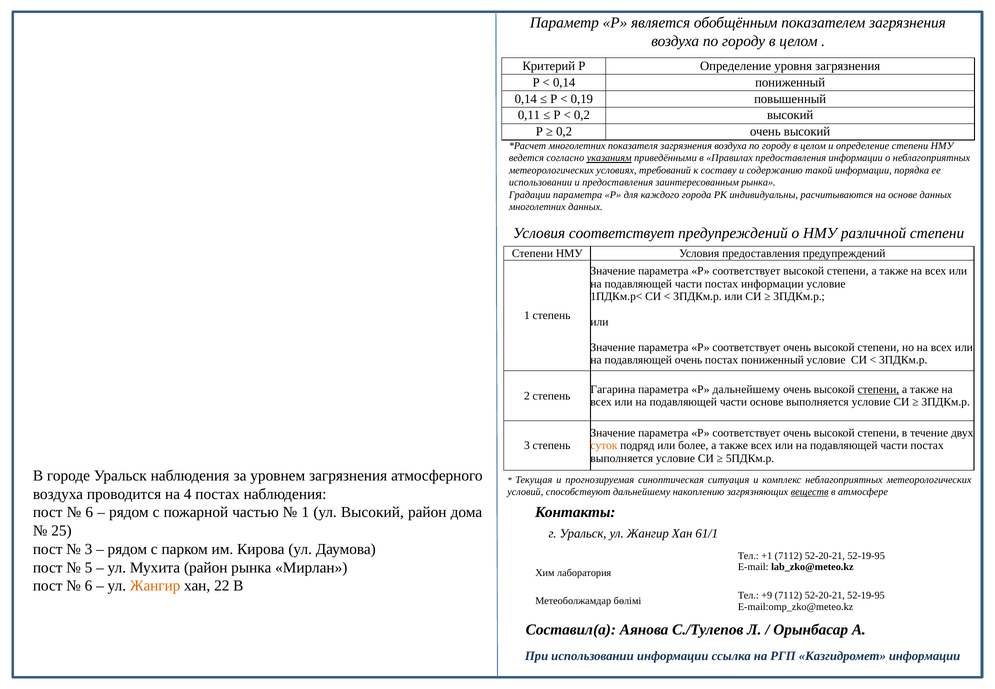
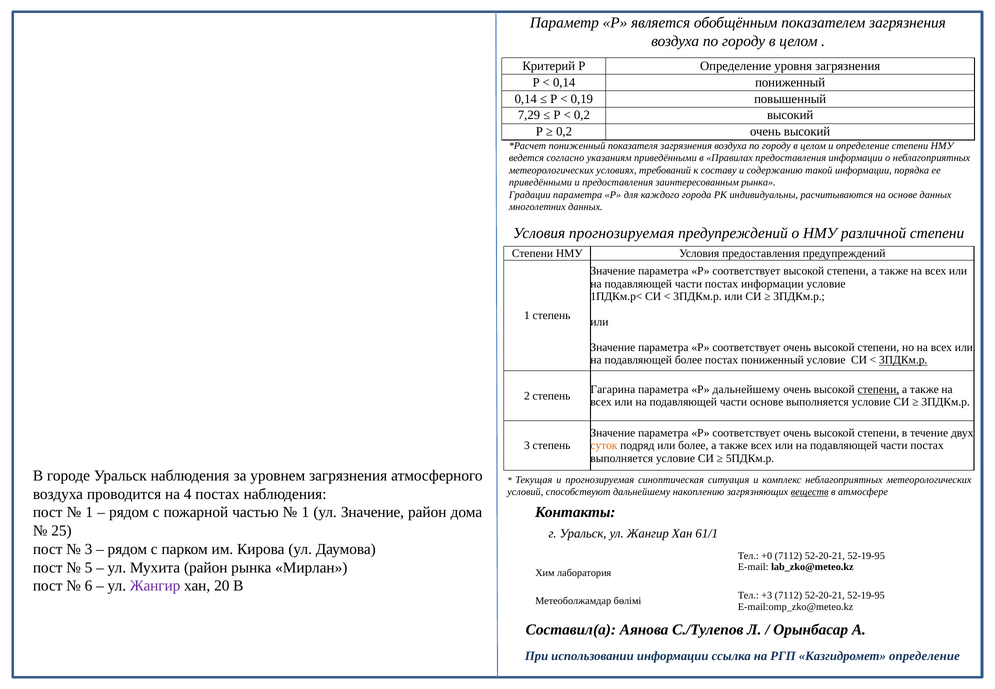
0,11: 0,11 -> 7,29
многолетних at (577, 146): многолетних -> пониженный
указаниям underline: present -> none
использовании at (540, 182): использовании -> приведёнными
Условия соответствует: соответствует -> прогнозируемая
подавляющей очень: очень -> более
3ПДКм.р at (903, 360) underline: none -> present
6 at (89, 512): 6 -> 1
ул Высокий: Высокий -> Значение
+1: +1 -> +0
Жангир at (155, 586) colour: orange -> purple
22: 22 -> 20
+9: +9 -> +3
Казгидромет информации: информации -> определение
